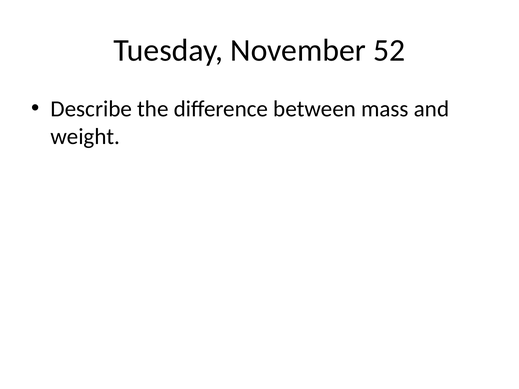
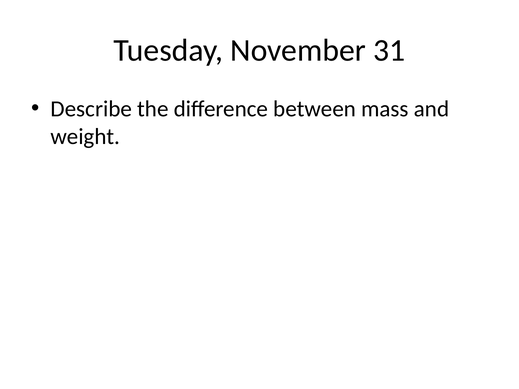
52: 52 -> 31
